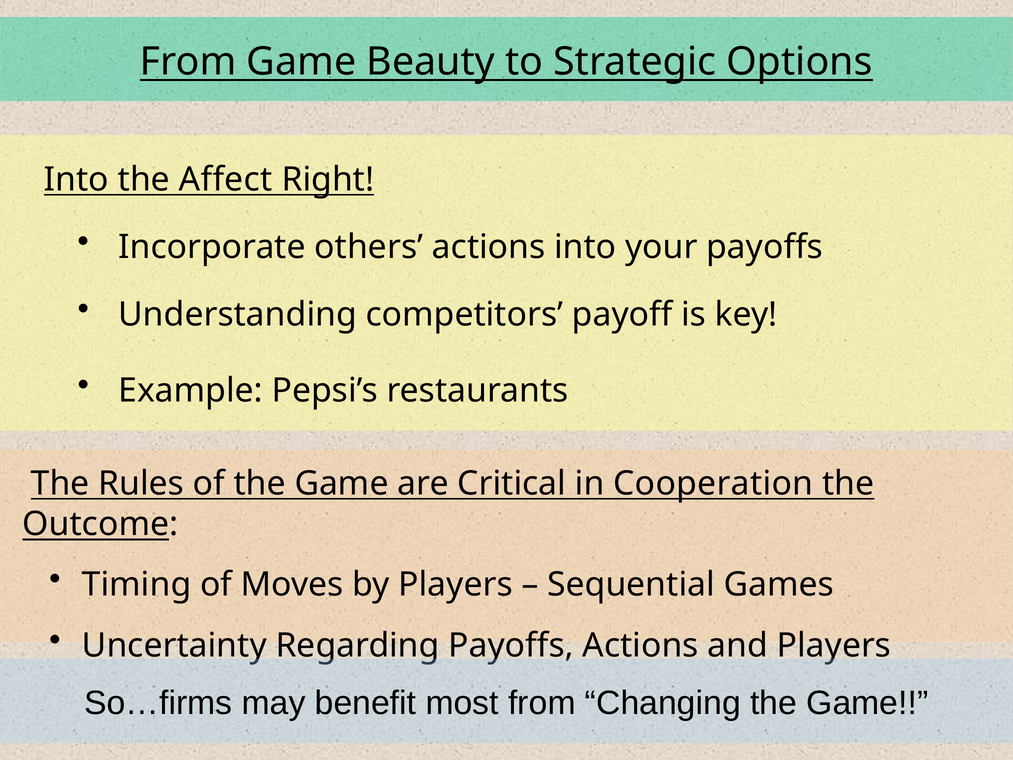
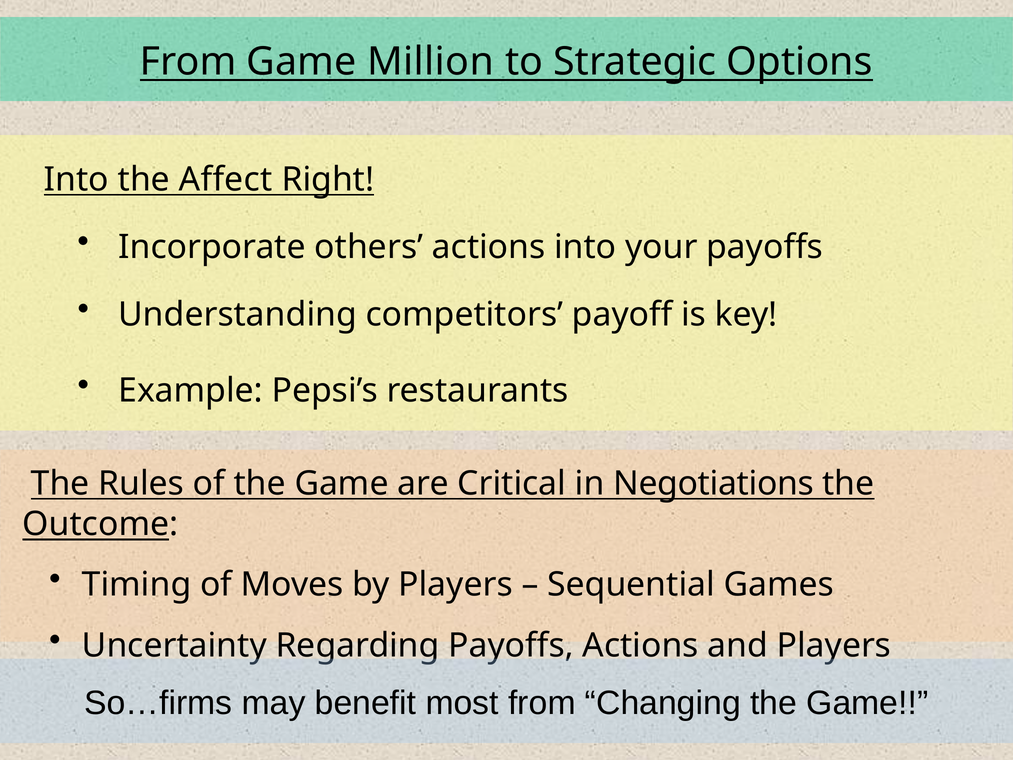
Beauty: Beauty -> Million
Cooperation: Cooperation -> Negotiations
